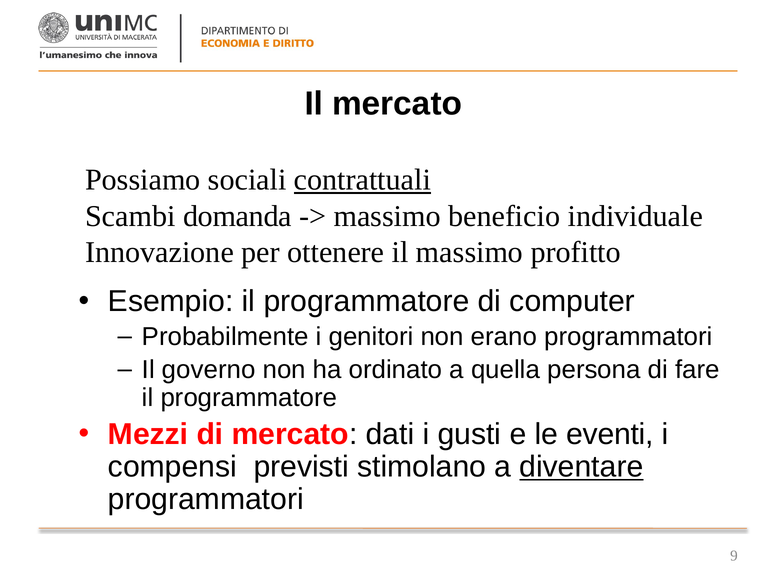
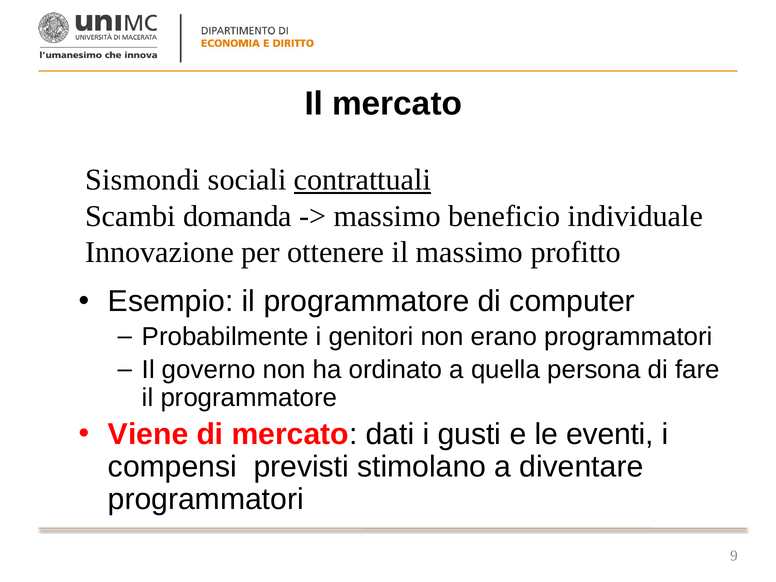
Possiamo: Possiamo -> Sismondi
Mezzi: Mezzi -> Viene
diventare underline: present -> none
